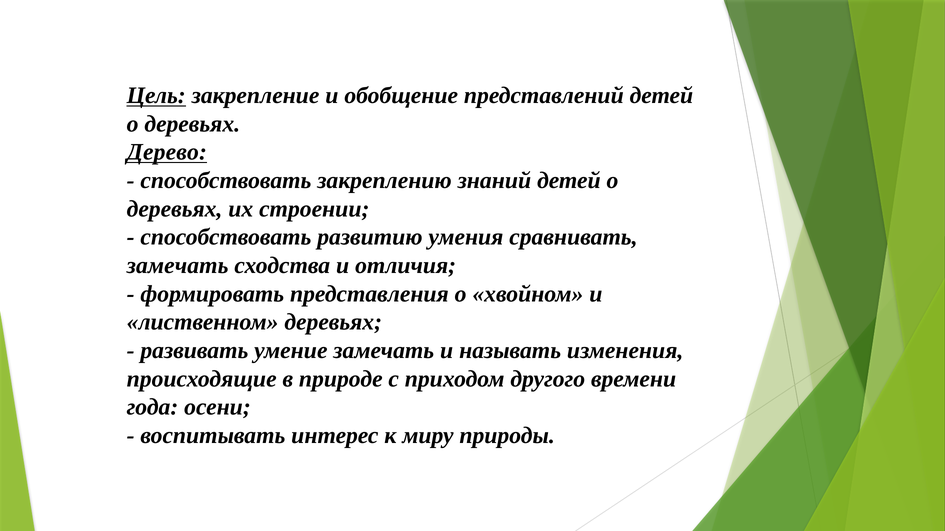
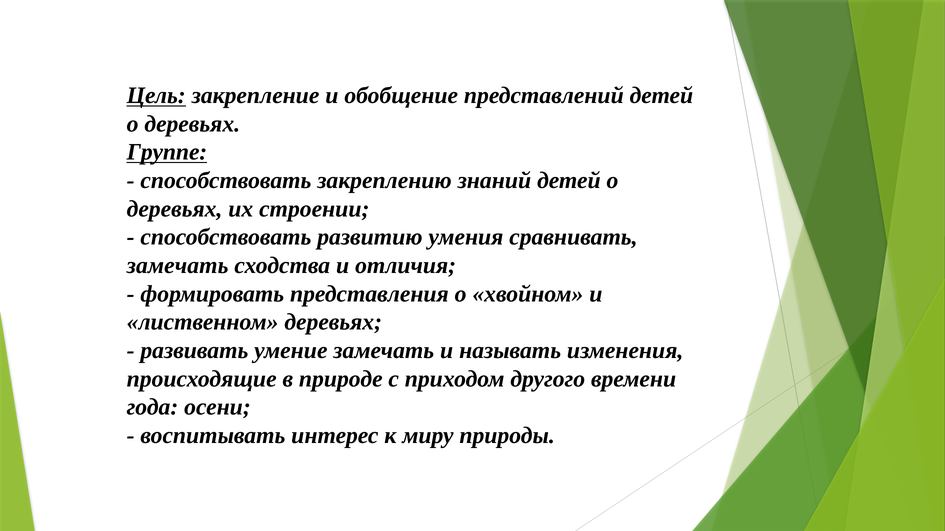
Дерево: Дерево -> Группе
